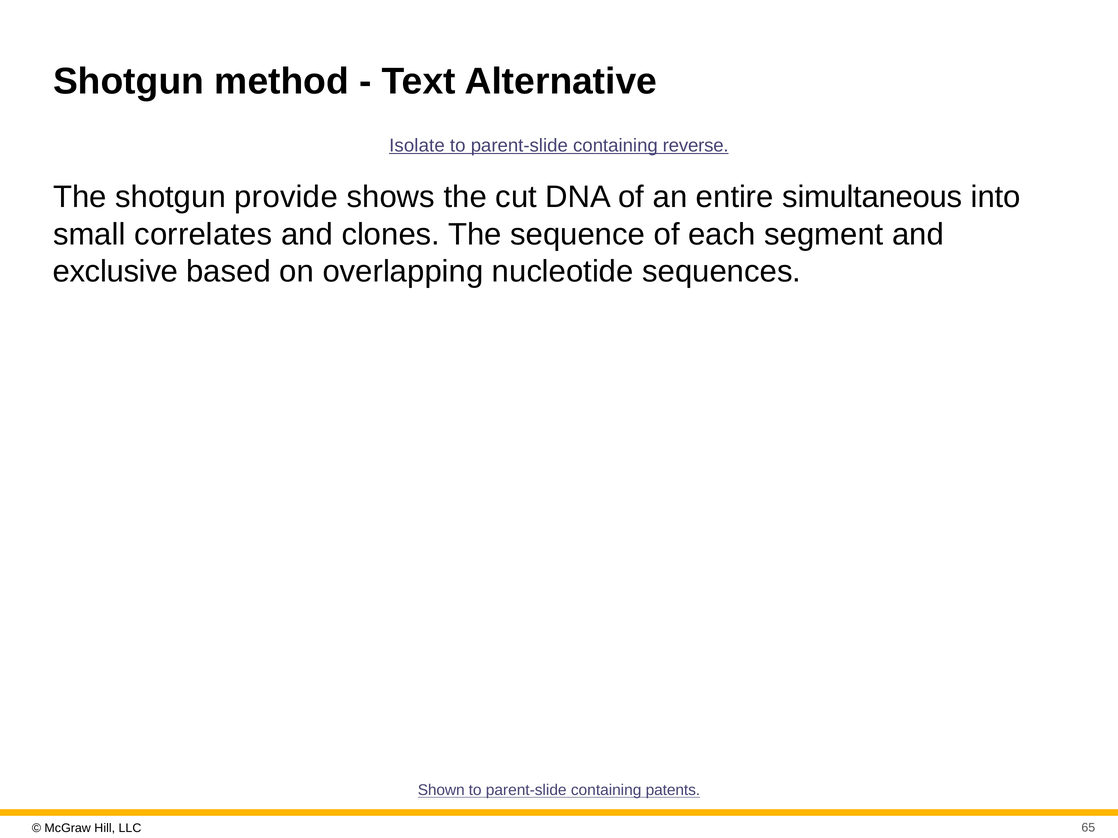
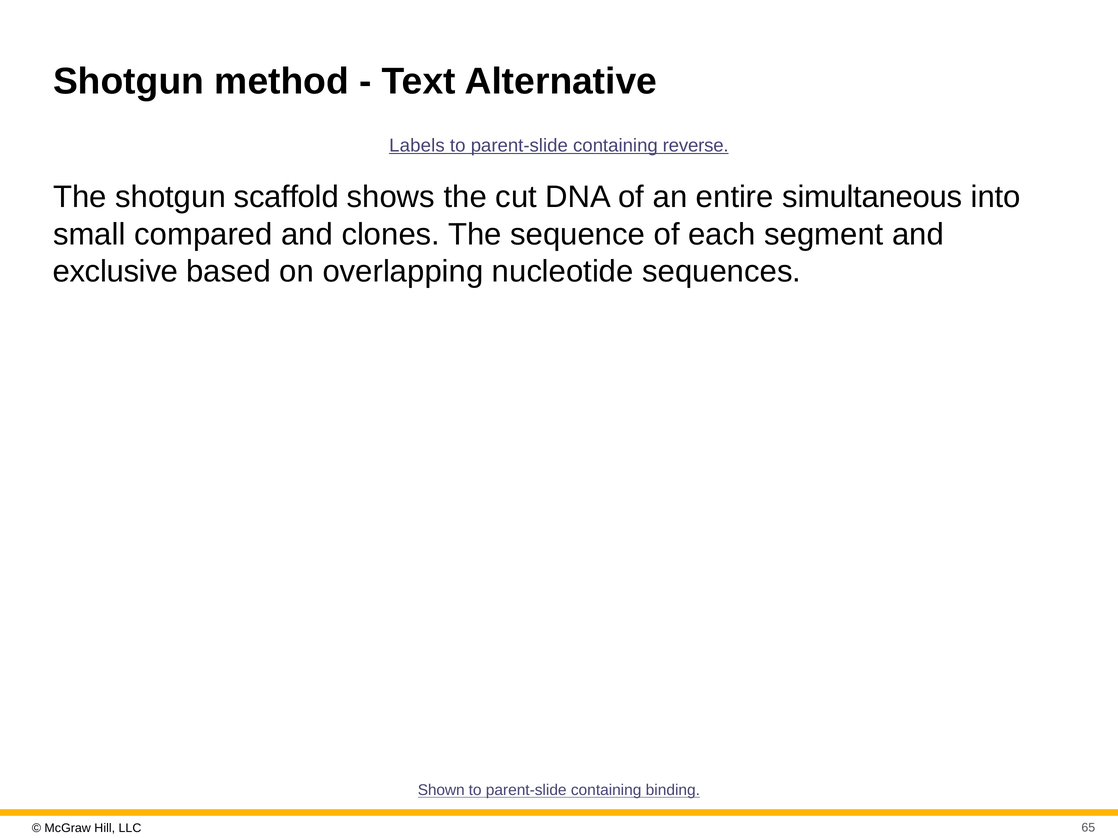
Isolate: Isolate -> Labels
provide: provide -> scaffold
correlates: correlates -> compared
patents: patents -> binding
